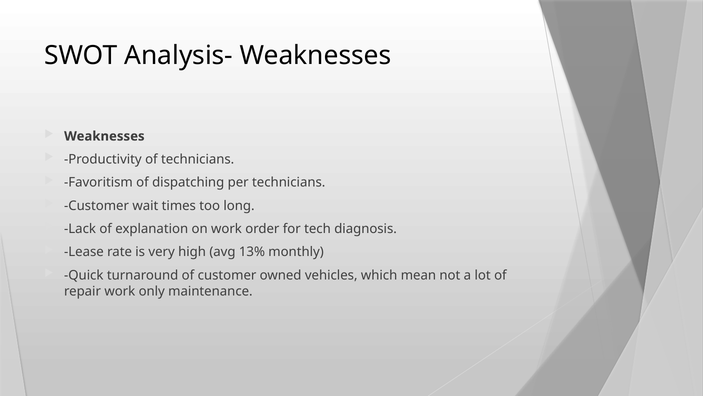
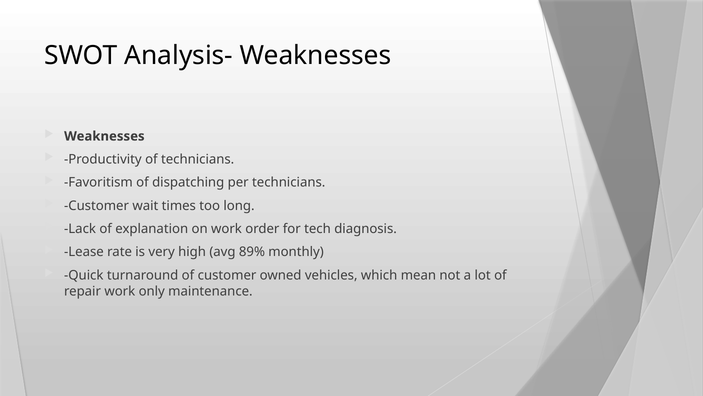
13%: 13% -> 89%
